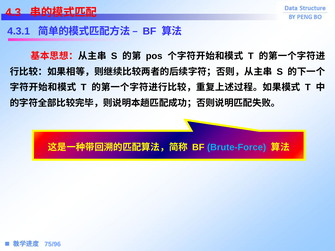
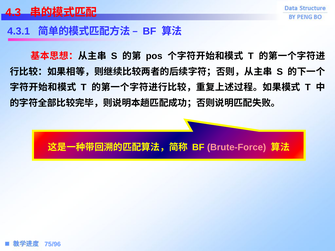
Brute-Force colour: light blue -> pink
